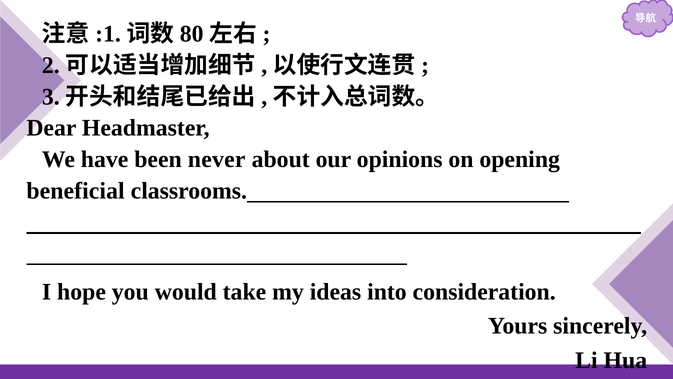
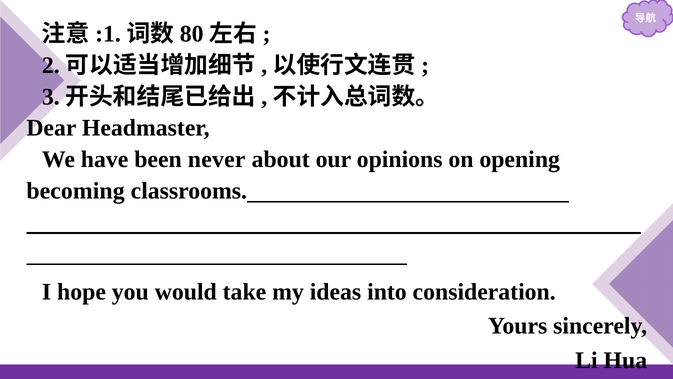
beneficial: beneficial -> becoming
